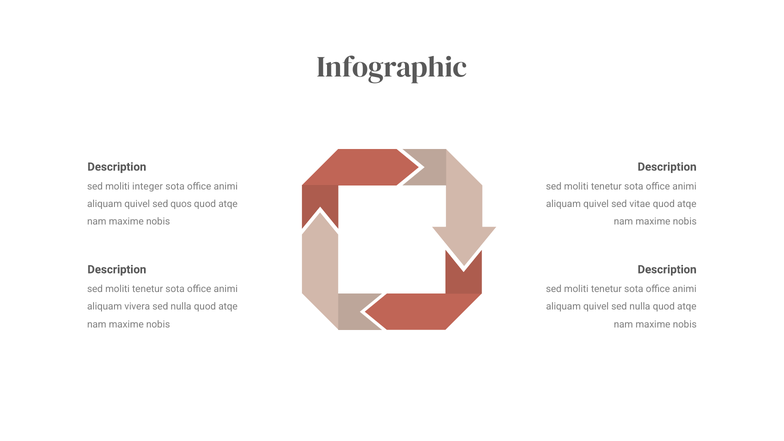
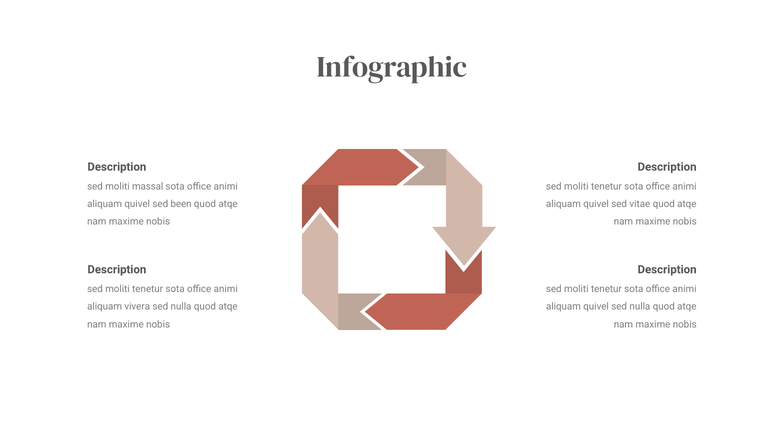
integer: integer -> massal
quos: quos -> been
